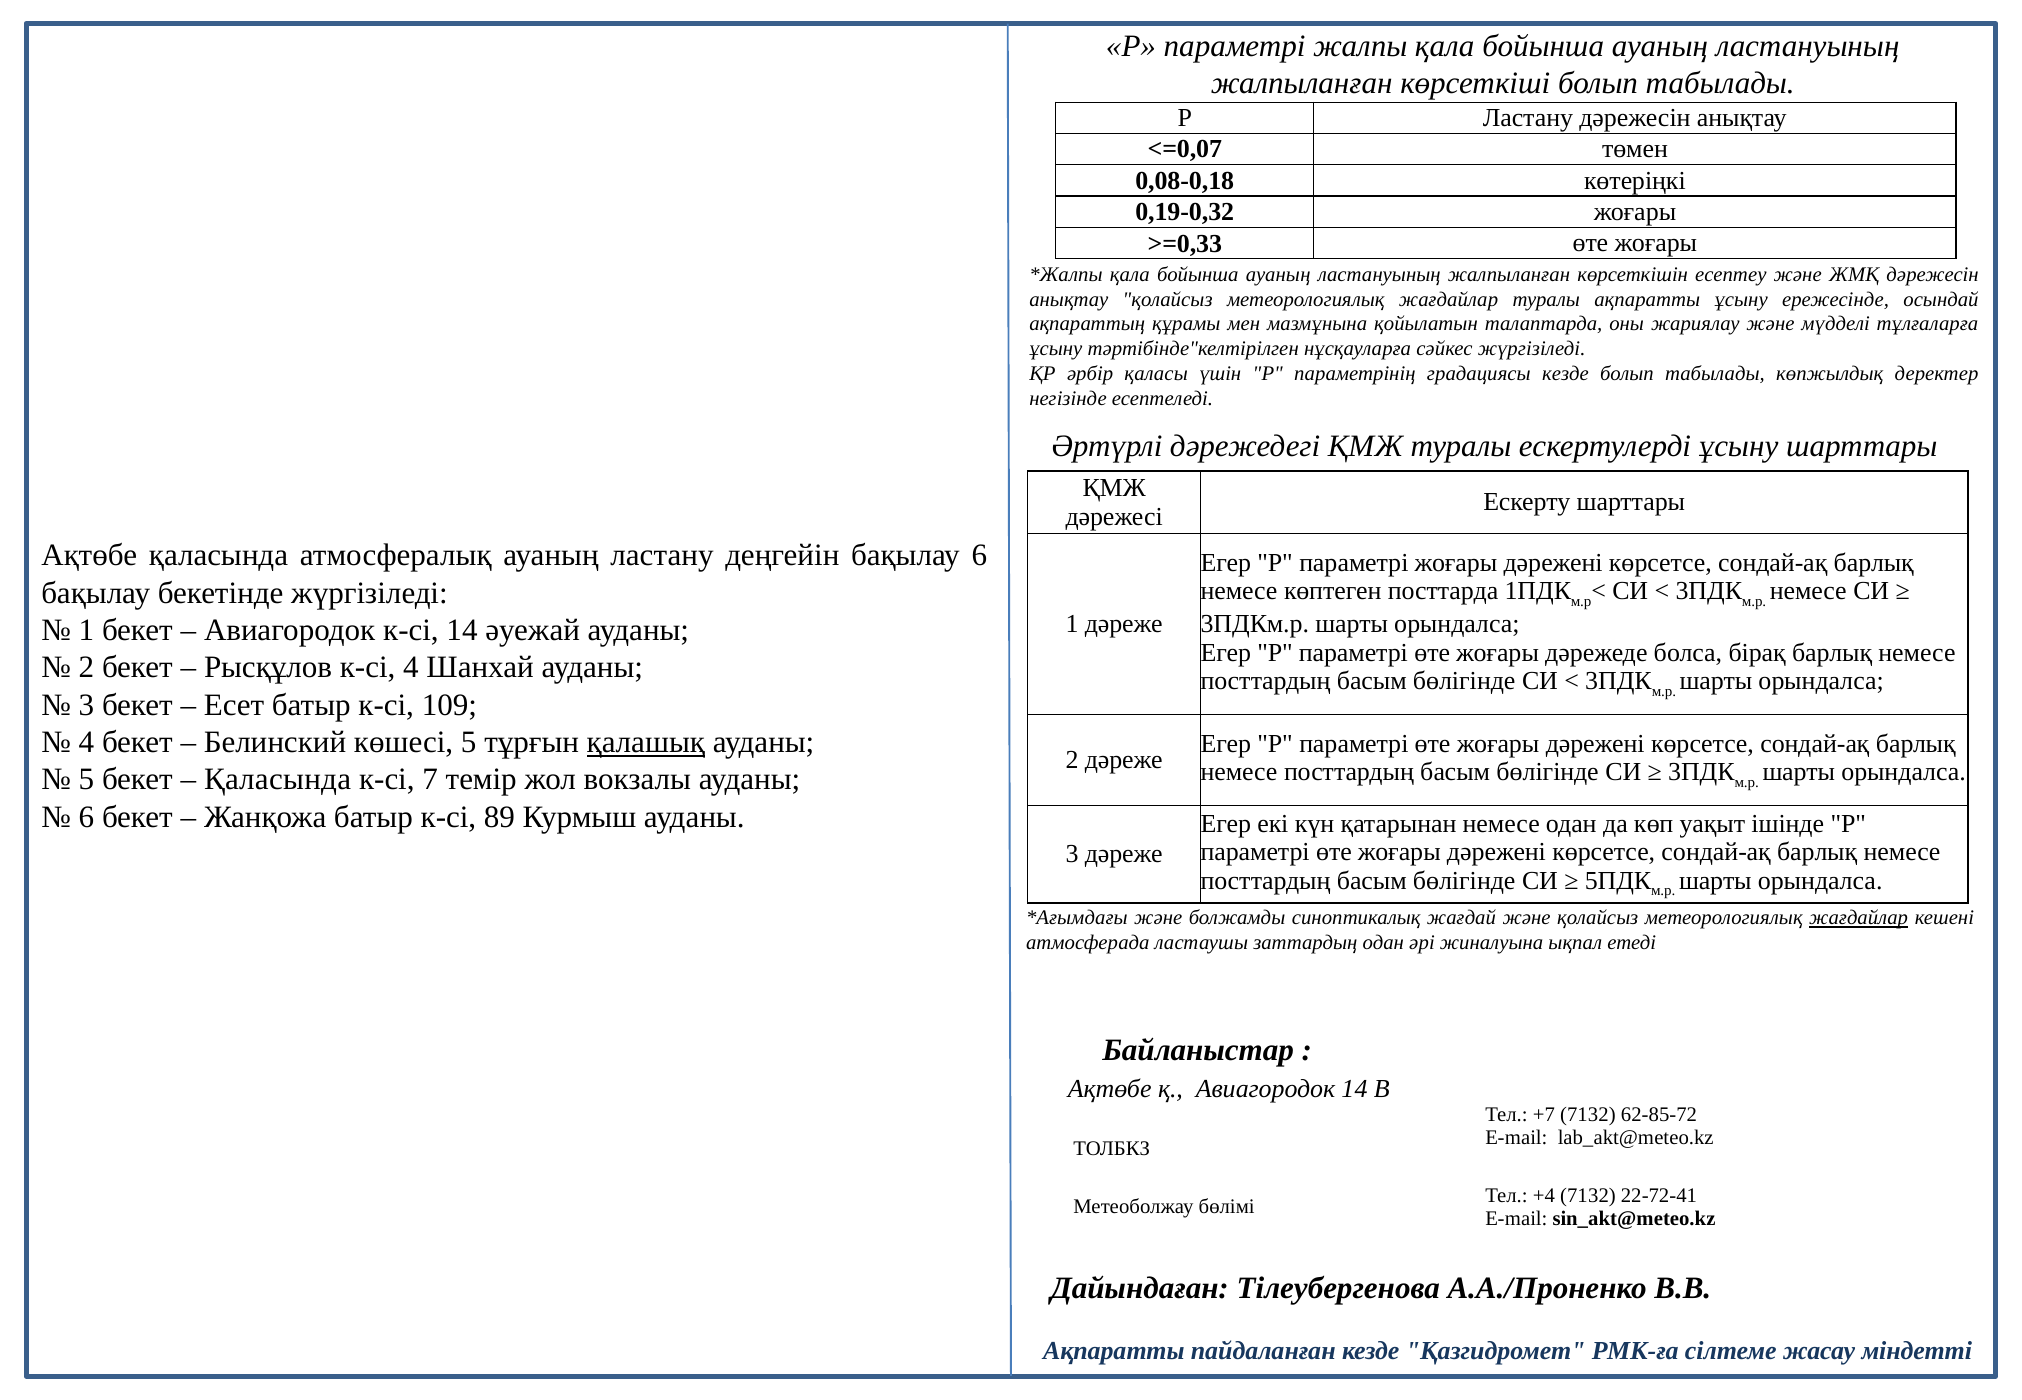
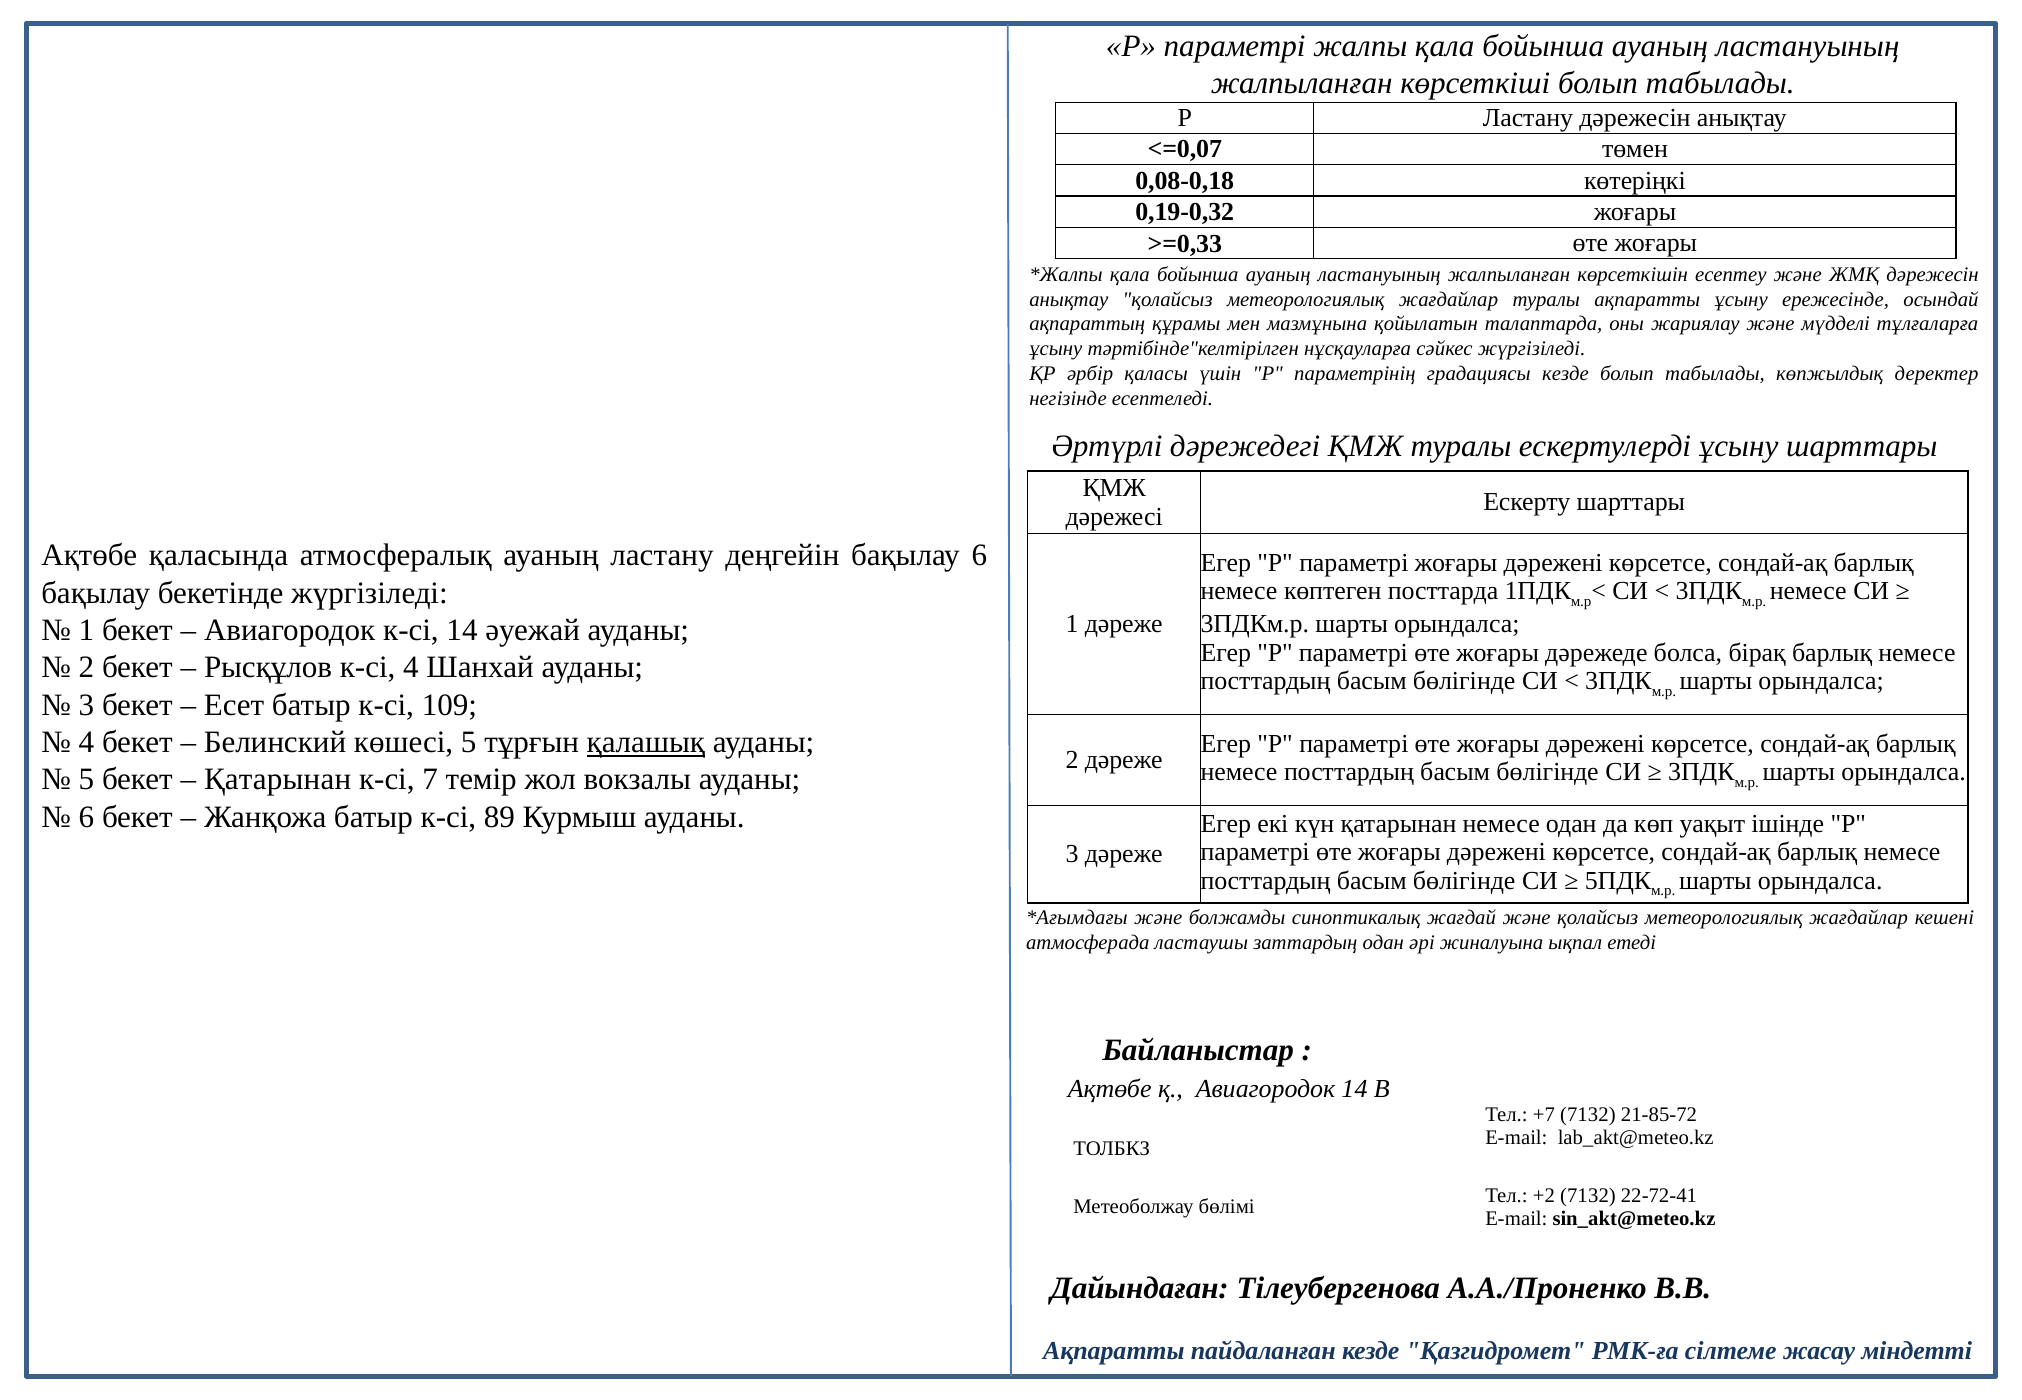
Қаласында at (278, 780): Қаласында -> Қатарынан
жағдайлар at (1859, 918) underline: present -> none
62-85-72: 62-85-72 -> 21-85-72
+4: +4 -> +2
